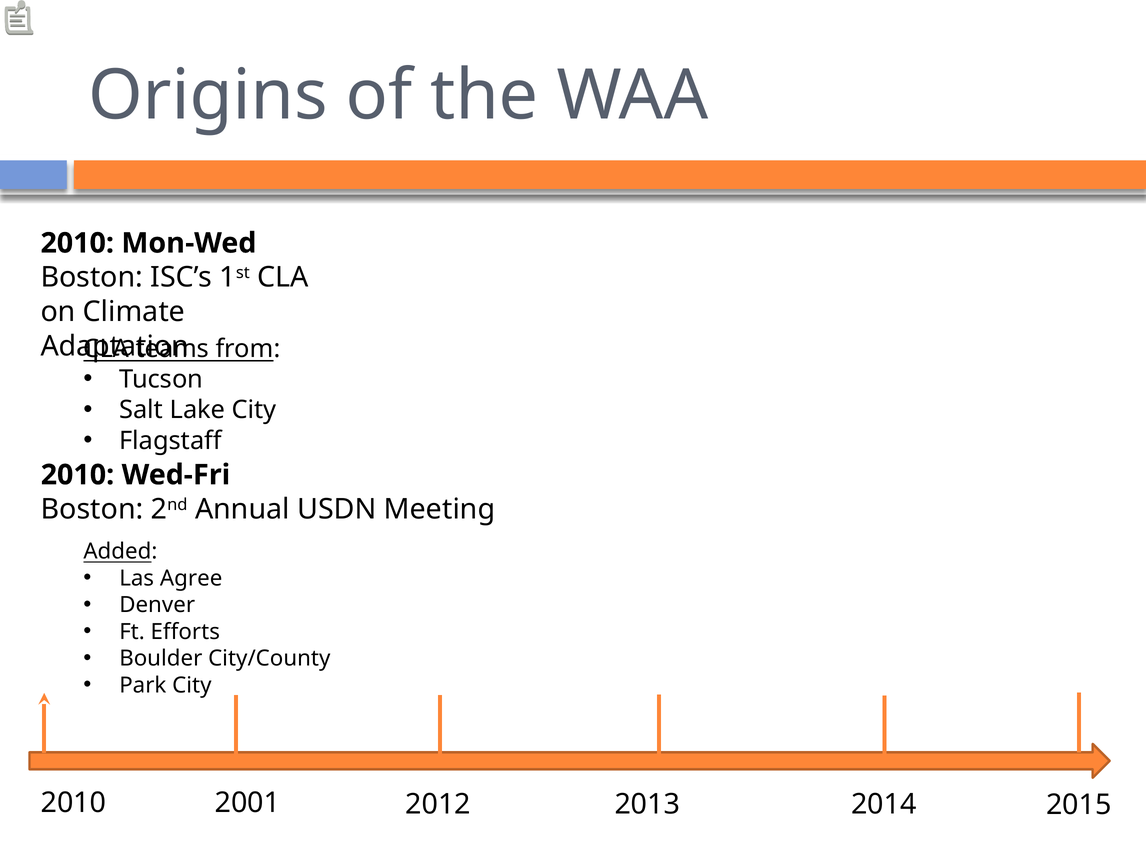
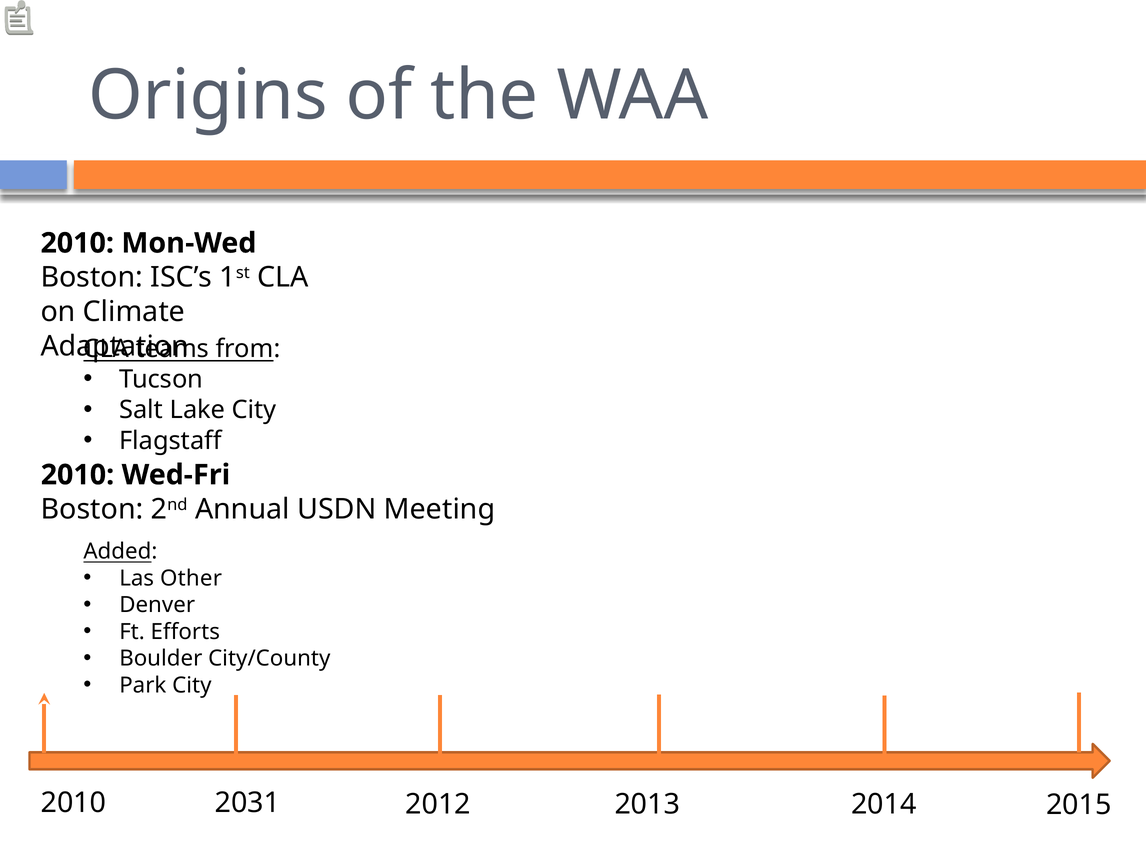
Agree: Agree -> Other
2001: 2001 -> 2031
